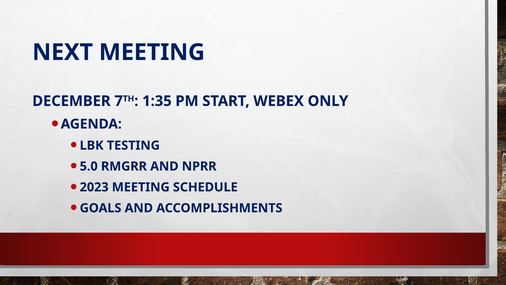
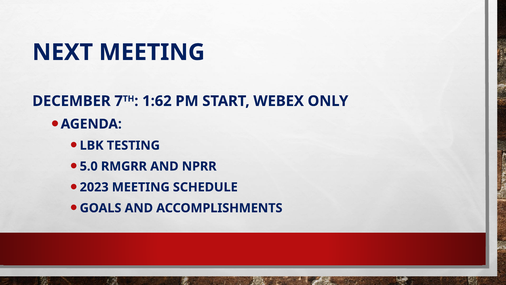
1:35: 1:35 -> 1:62
